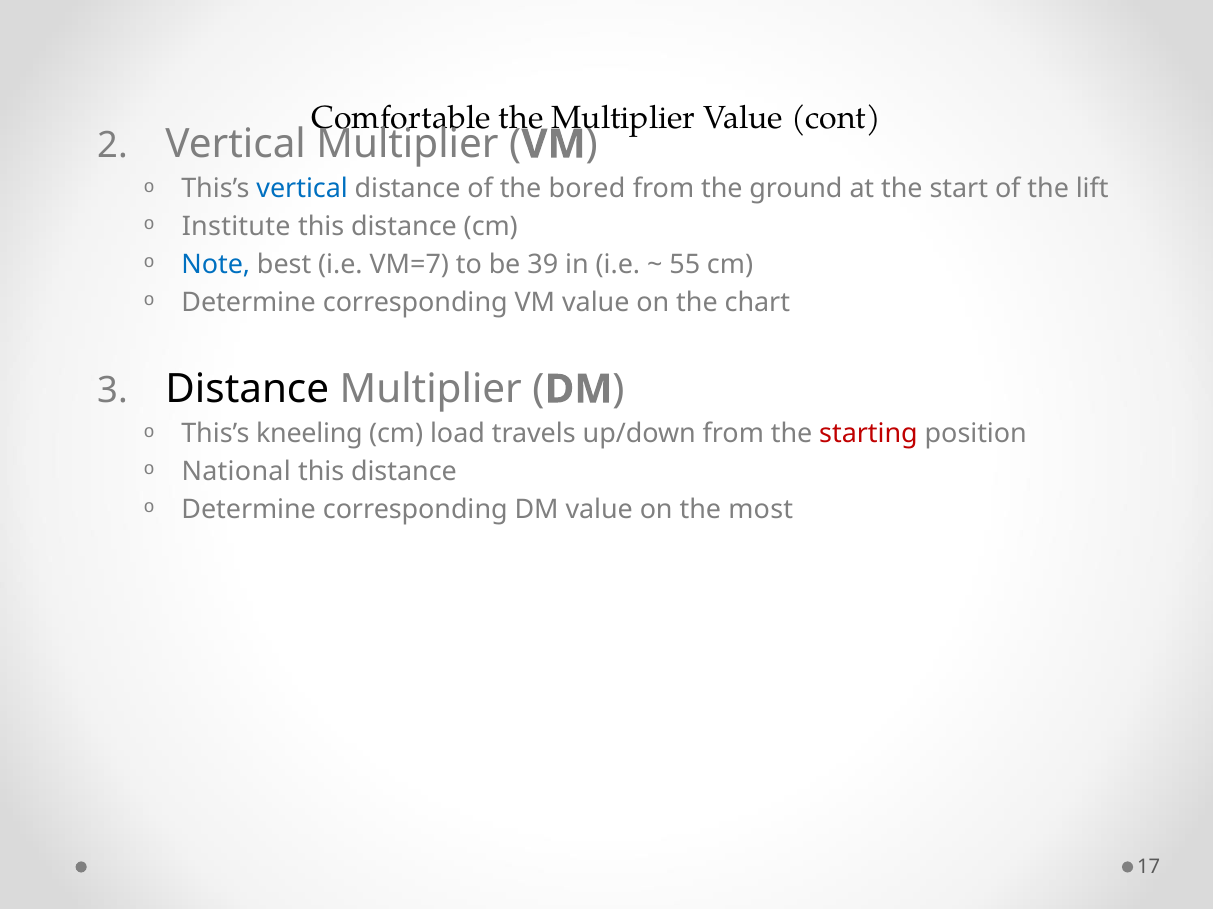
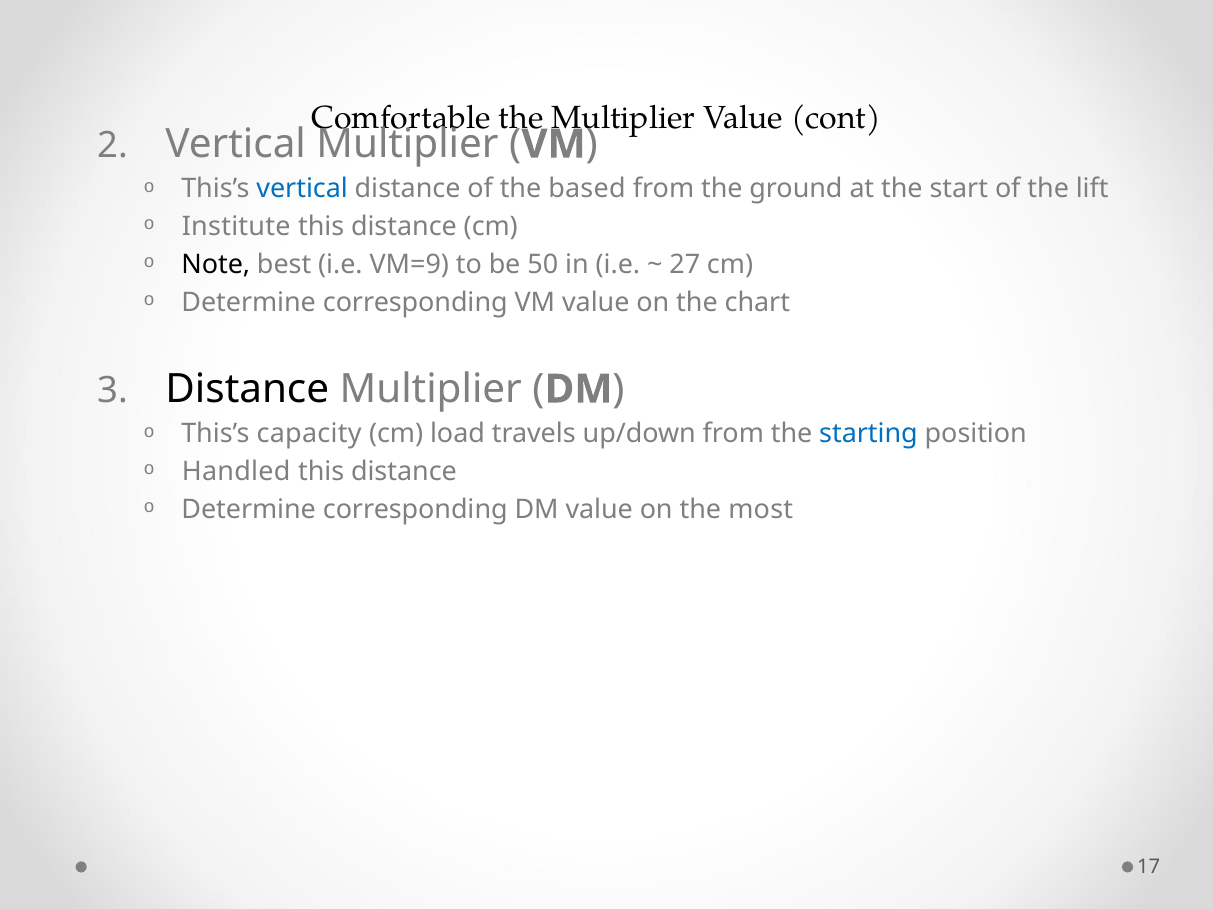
bored: bored -> based
Note colour: blue -> black
VM=7: VM=7 -> VM=9
39: 39 -> 50
55: 55 -> 27
kneeling: kneeling -> capacity
starting colour: red -> blue
National: National -> Handled
